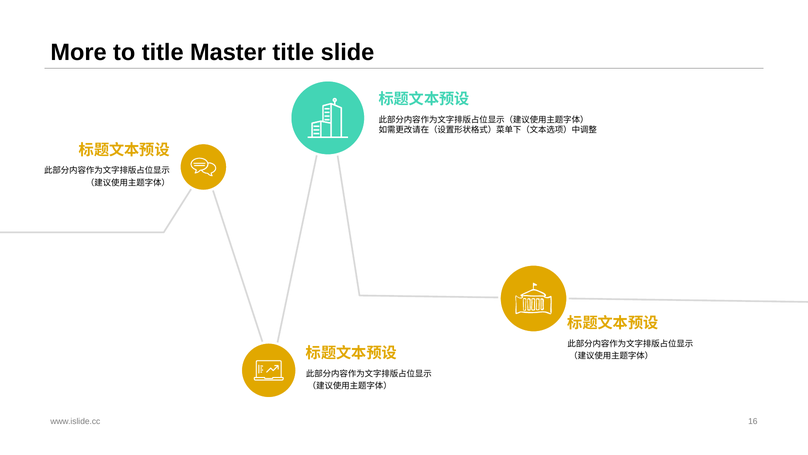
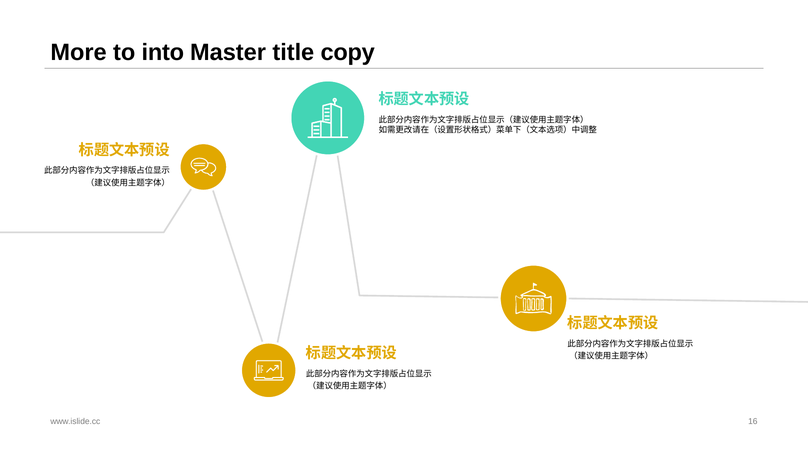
to title: title -> into
slide: slide -> copy
